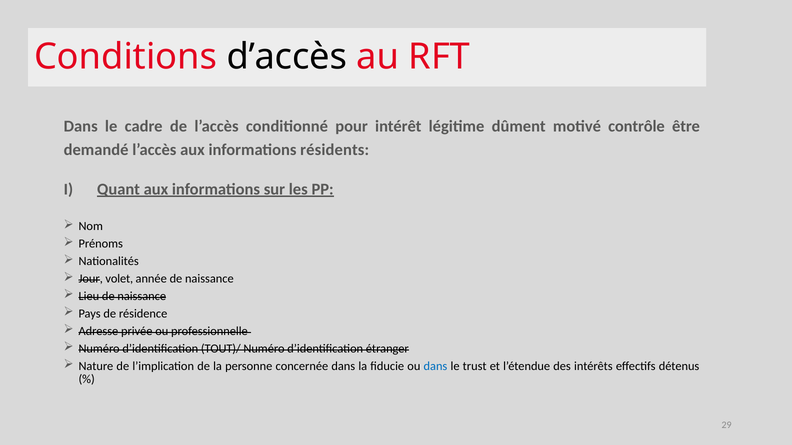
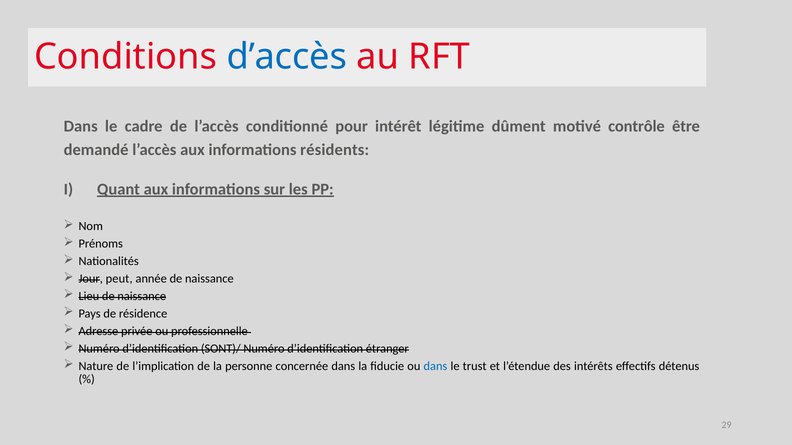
d’accès colour: black -> blue
volet: volet -> peut
TOUT)/: TOUT)/ -> SONT)/
